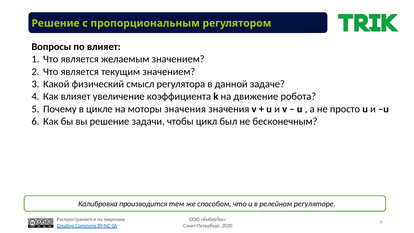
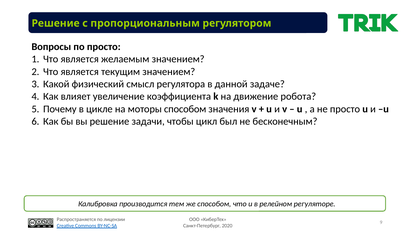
по влияет: влияет -> просто
моторы значения: значения -> способом
